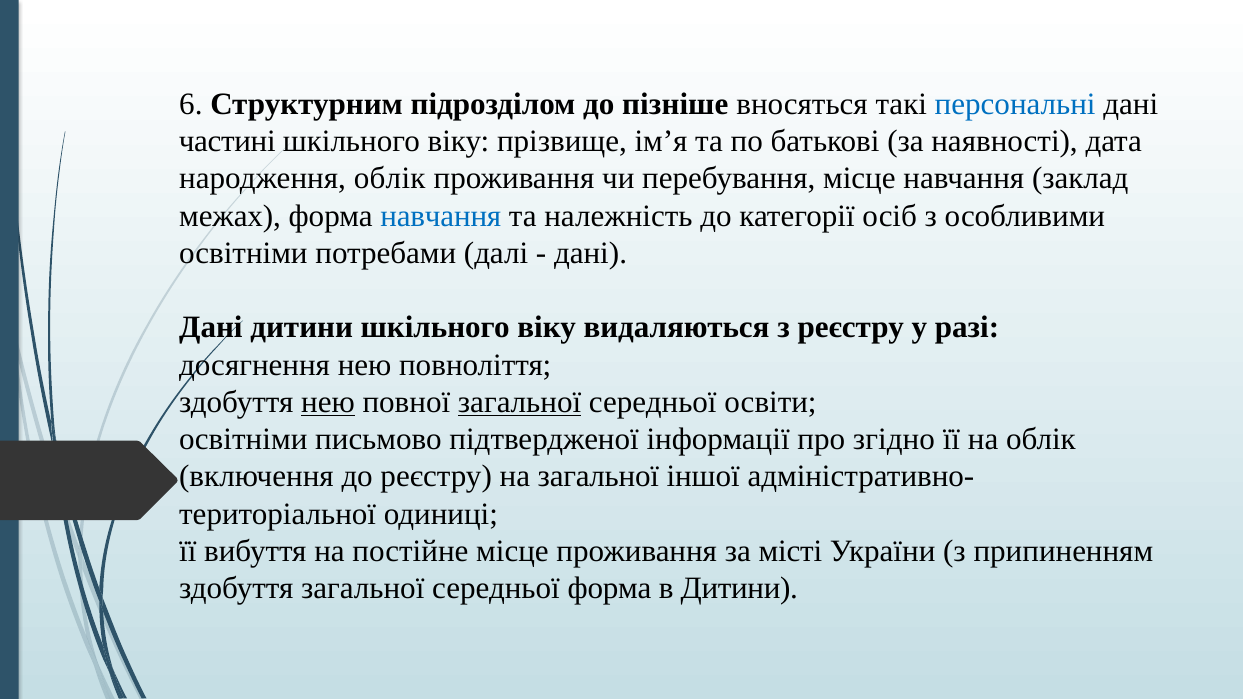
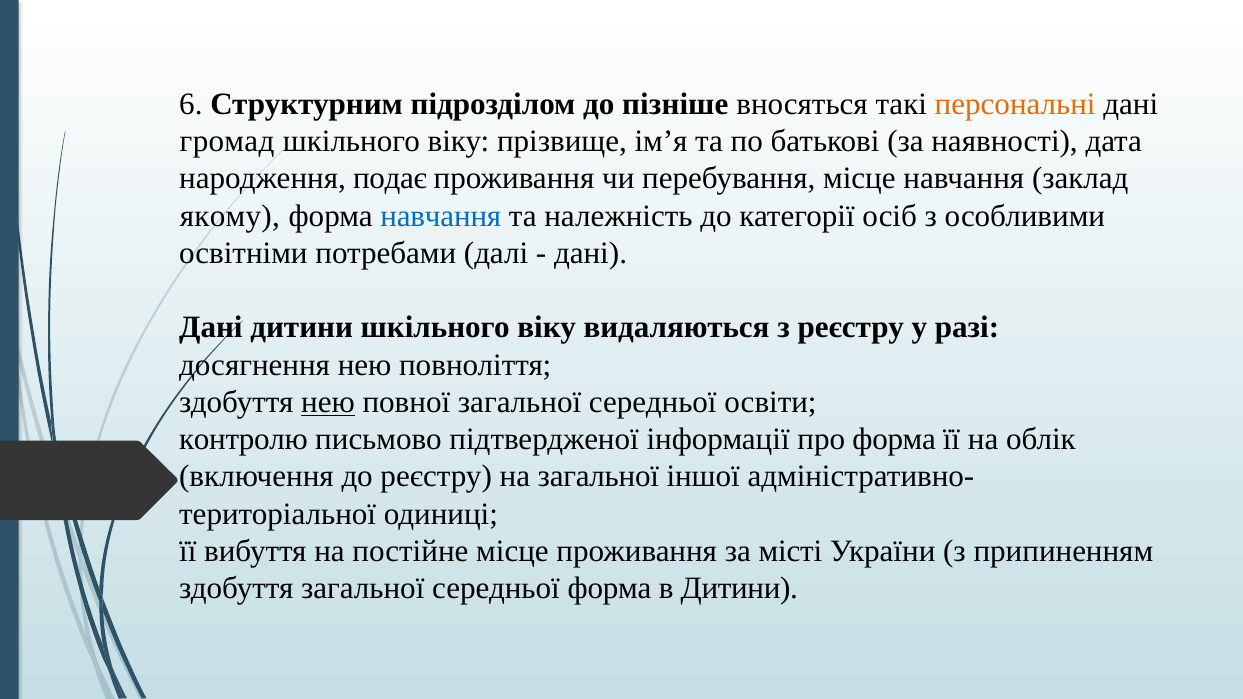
персональні colour: blue -> orange
частині: частині -> громад
народження облік: облік -> подає
межах: межах -> якому
загальної at (520, 402) underline: present -> none
освітніми at (243, 440): освітніми -> контролю
про згідно: згідно -> форма
